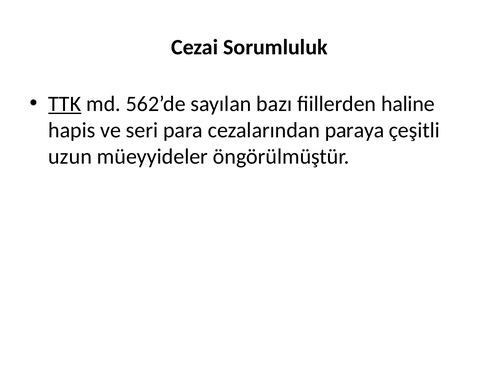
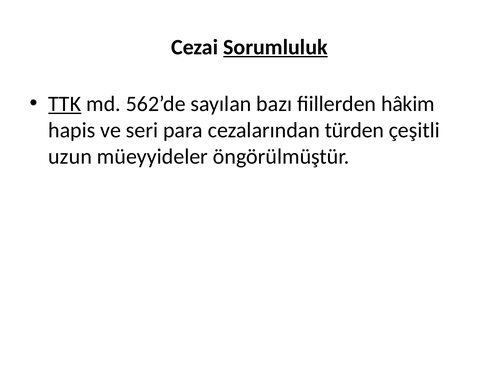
Sorumluluk underline: none -> present
haline: haline -> hâkim
paraya: paraya -> türden
